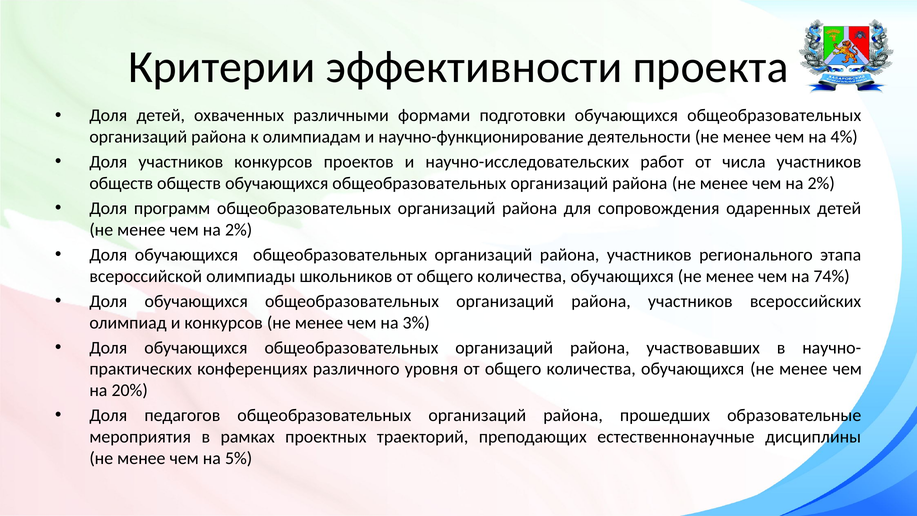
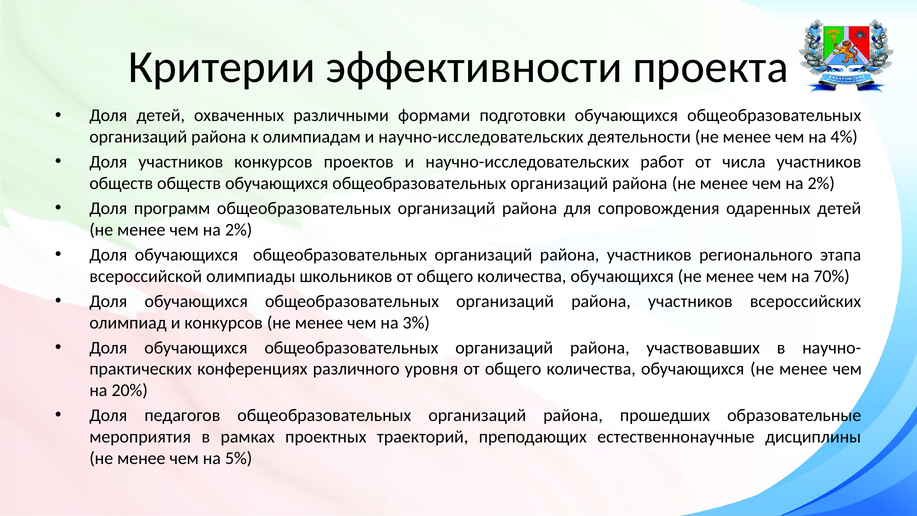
олимпиадам и научно-функционирование: научно-функционирование -> научно-исследовательских
74%: 74% -> 70%
